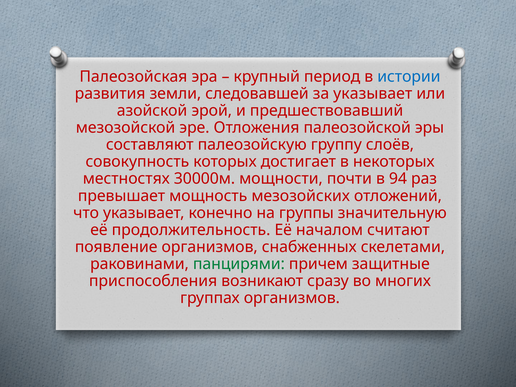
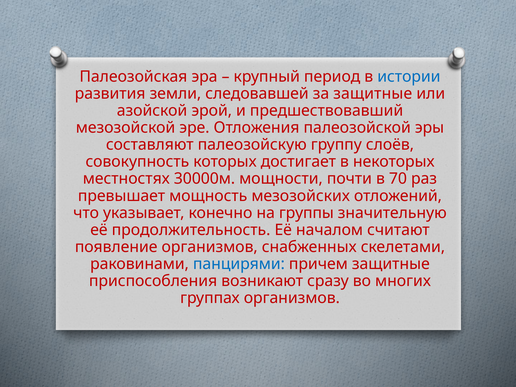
за указывает: указывает -> защитные
94: 94 -> 70
панцирями colour: green -> blue
